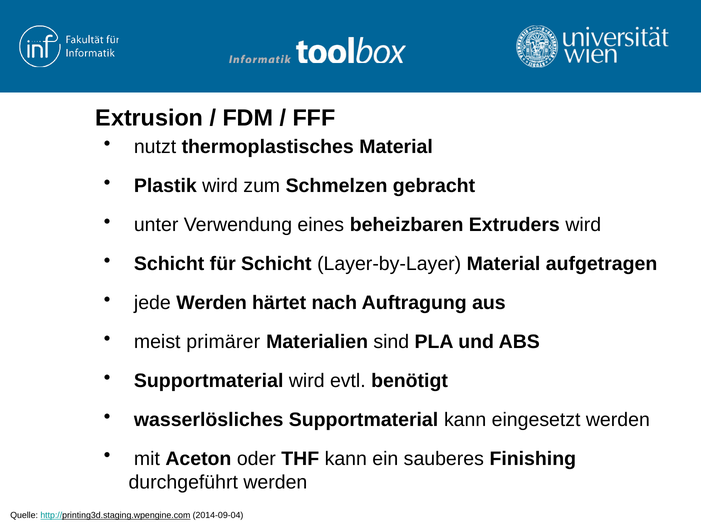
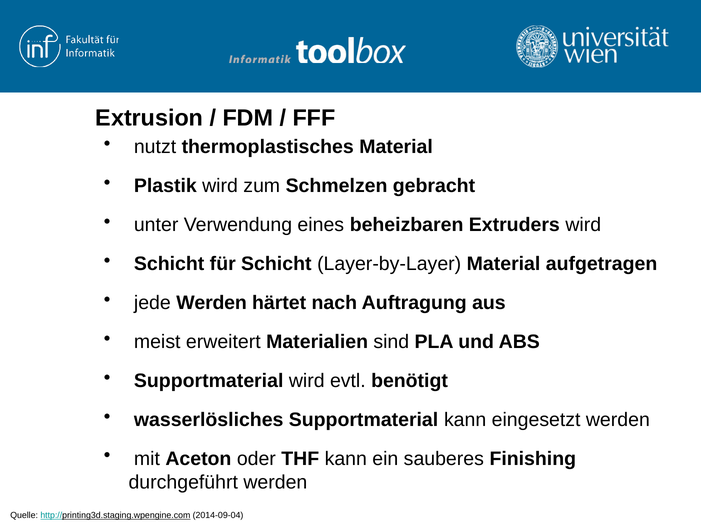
primärer: primärer -> erweitert
